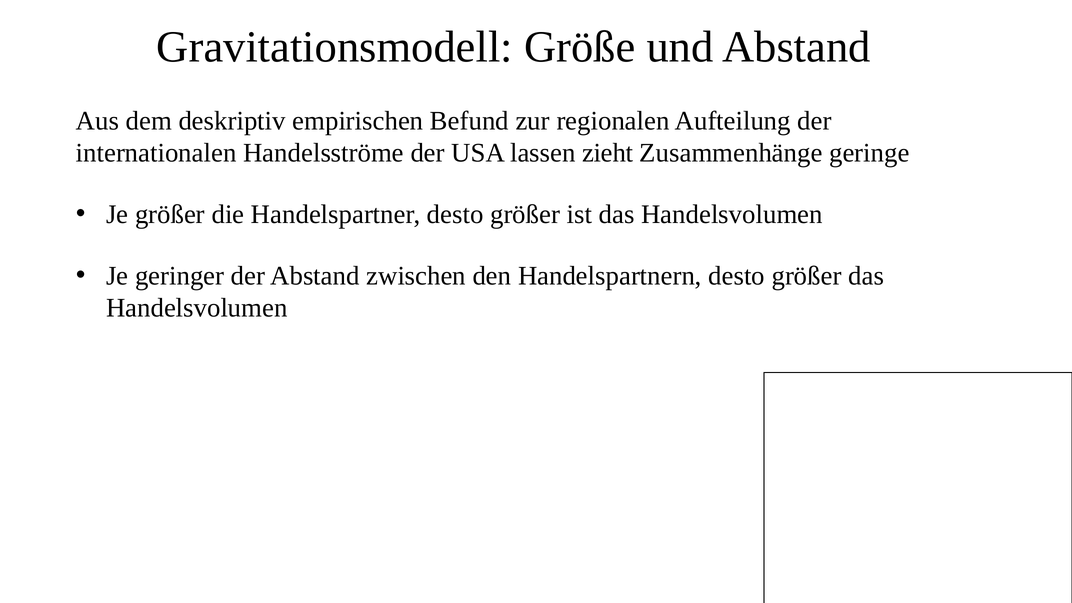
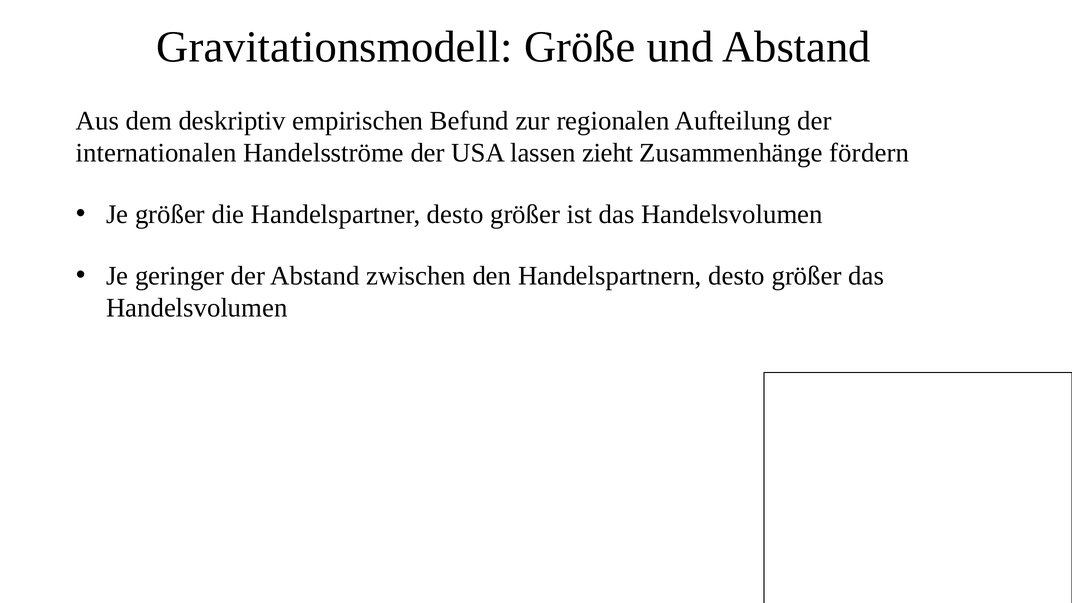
geringe: geringe -> fördern
